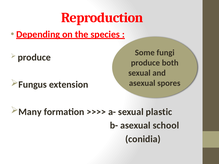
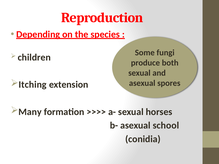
produce at (34, 57): produce -> children
Fungus: Fungus -> Itching
plastic: plastic -> horses
